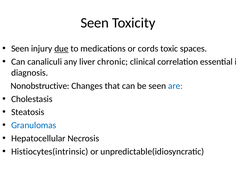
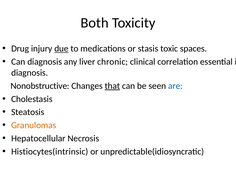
Seen at (95, 23): Seen -> Both
Seen at (20, 49): Seen -> Drug
cords: cords -> stasis
Can canaliculi: canaliculi -> diagnosis
that underline: none -> present
Granulomas colour: blue -> orange
